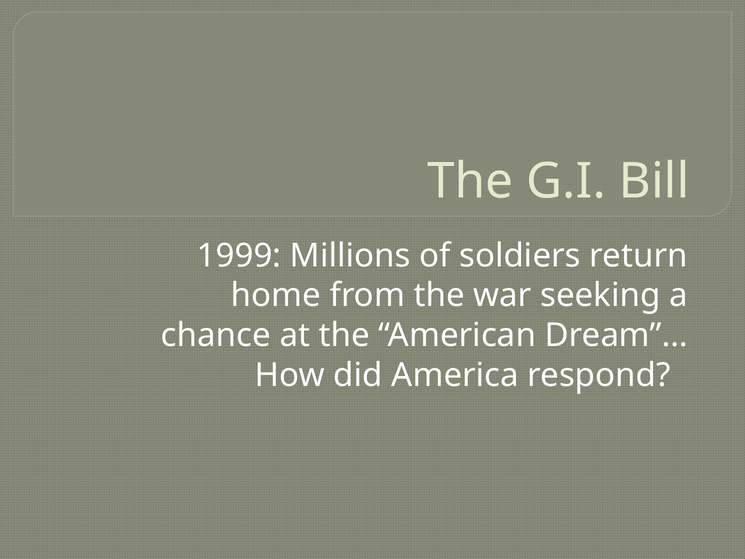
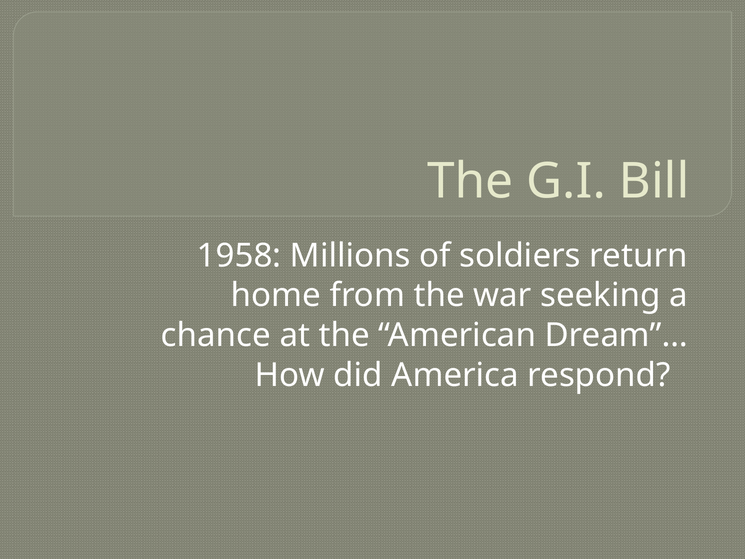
1999: 1999 -> 1958
